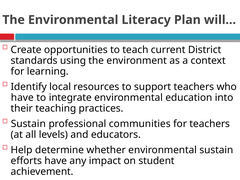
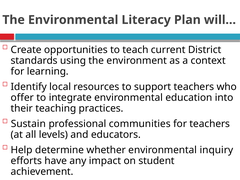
have at (22, 98): have -> offer
environmental sustain: sustain -> inquiry
